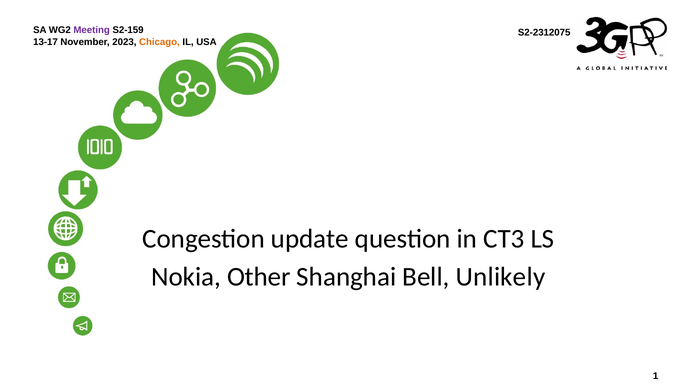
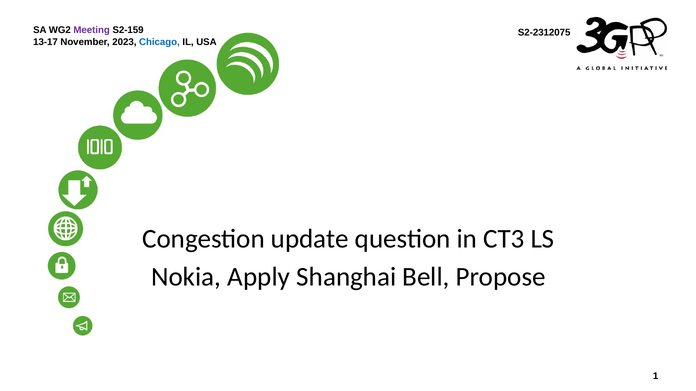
Chicago colour: orange -> blue
Other: Other -> Apply
Unlikely: Unlikely -> Propose
